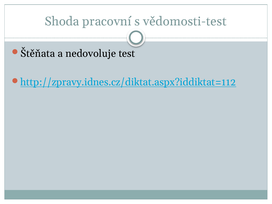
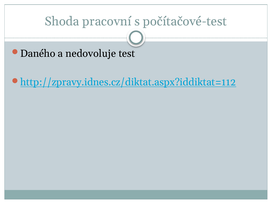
vědomosti-test: vědomosti-test -> počítačové-test
Štěňata: Štěňata -> Daného
